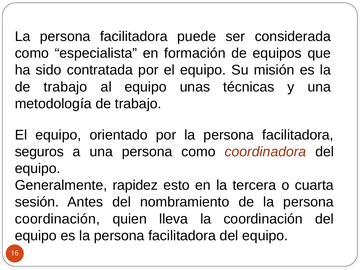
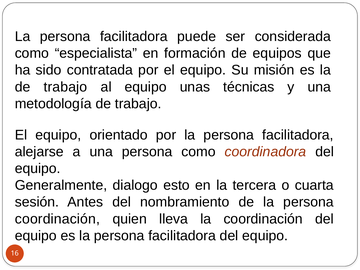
seguros: seguros -> alejarse
rapidez: rapidez -> dialogo
